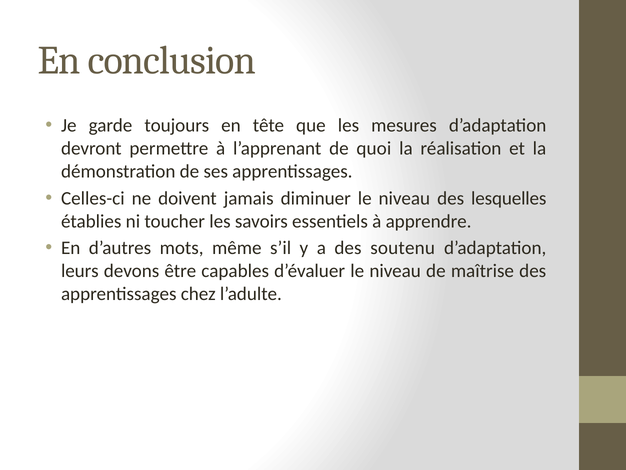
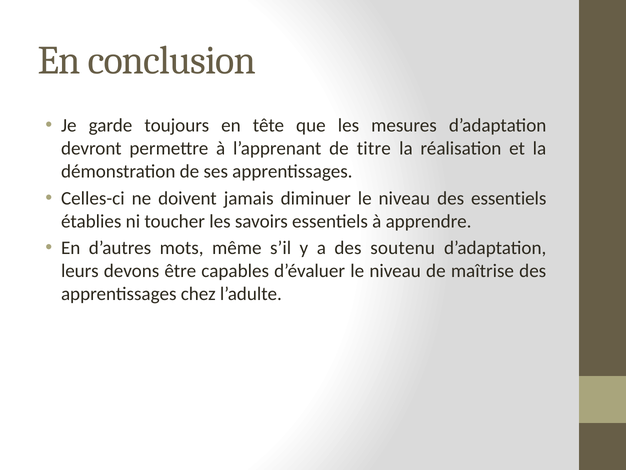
quoi: quoi -> titre
des lesquelles: lesquelles -> essentiels
